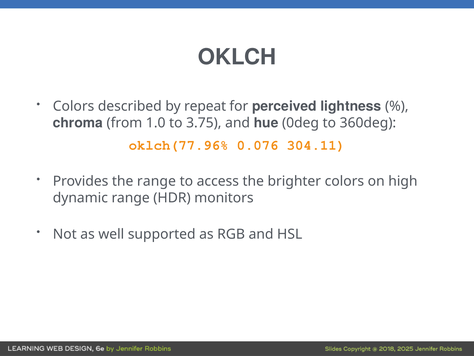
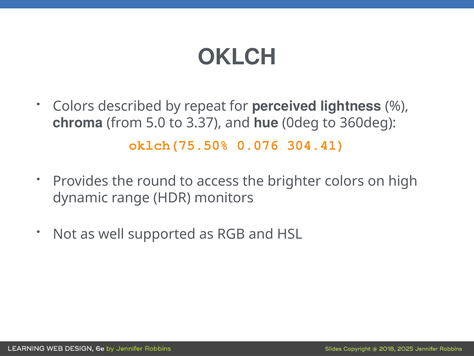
1.0: 1.0 -> 5.0
3.75: 3.75 -> 3.37
oklch(77.96%: oklch(77.96% -> oklch(75.50%
304.11: 304.11 -> 304.41
the range: range -> round
